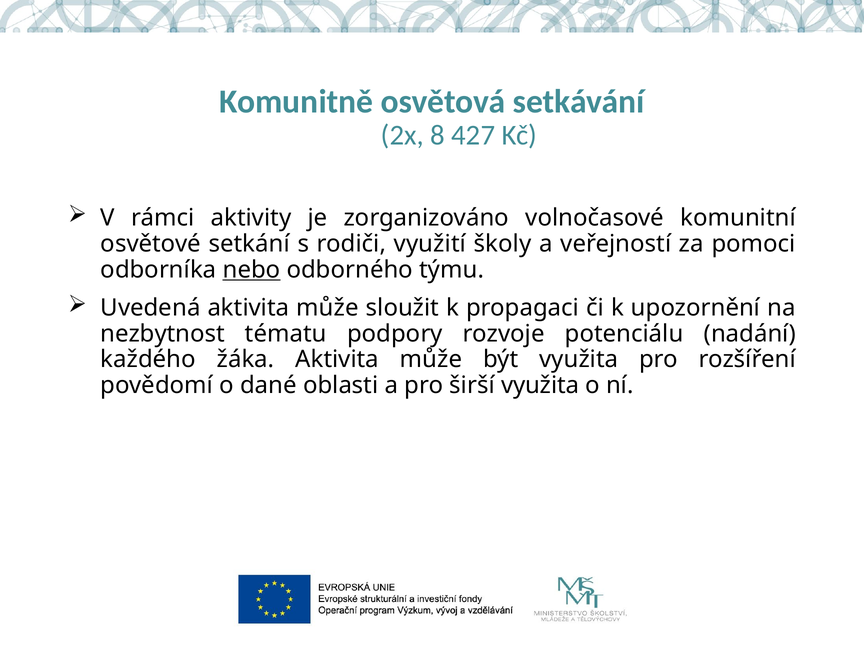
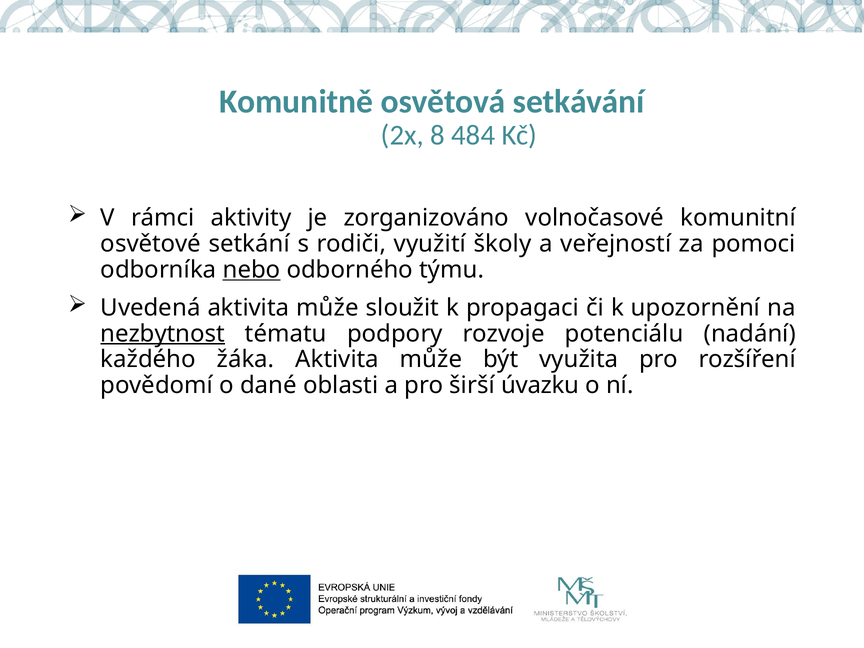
427: 427 -> 484
nezbytnost underline: none -> present
širší využita: využita -> úvazku
